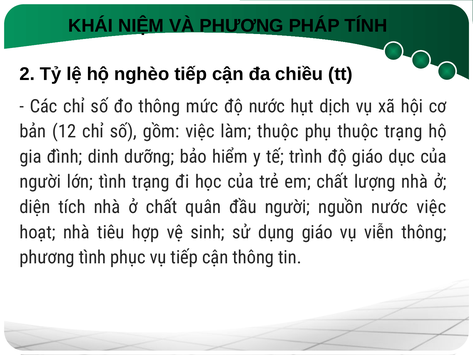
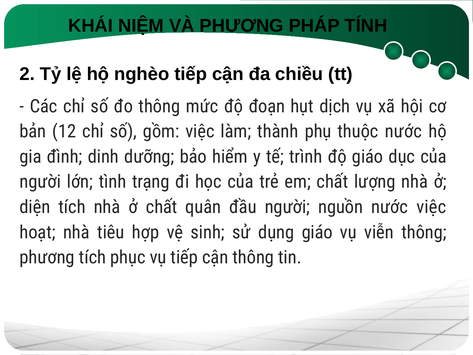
độ nước: nước -> đoạn
làm thuộc: thuộc -> thành
thuộc trạng: trạng -> nước
phương tình: tình -> tích
